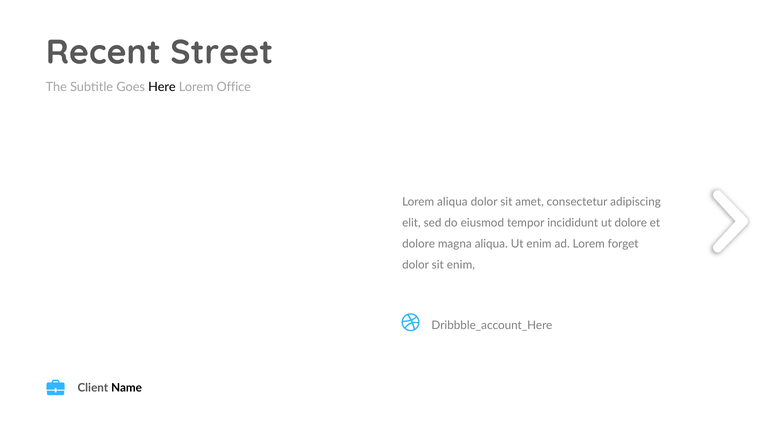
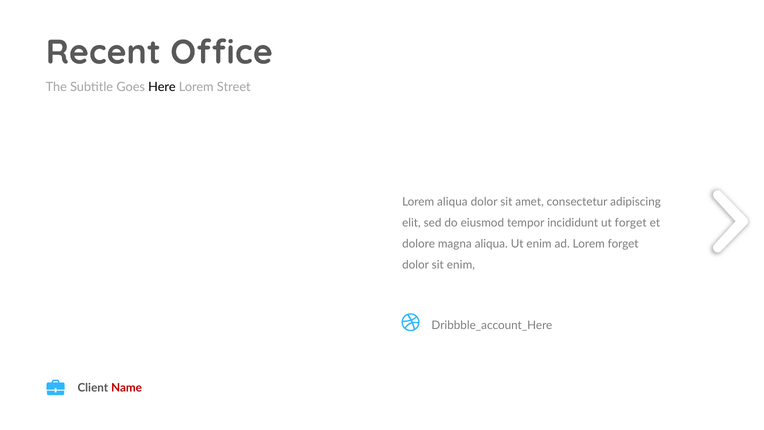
Street: Street -> Office
Office: Office -> Street
ut dolore: dolore -> forget
Name colour: black -> red
